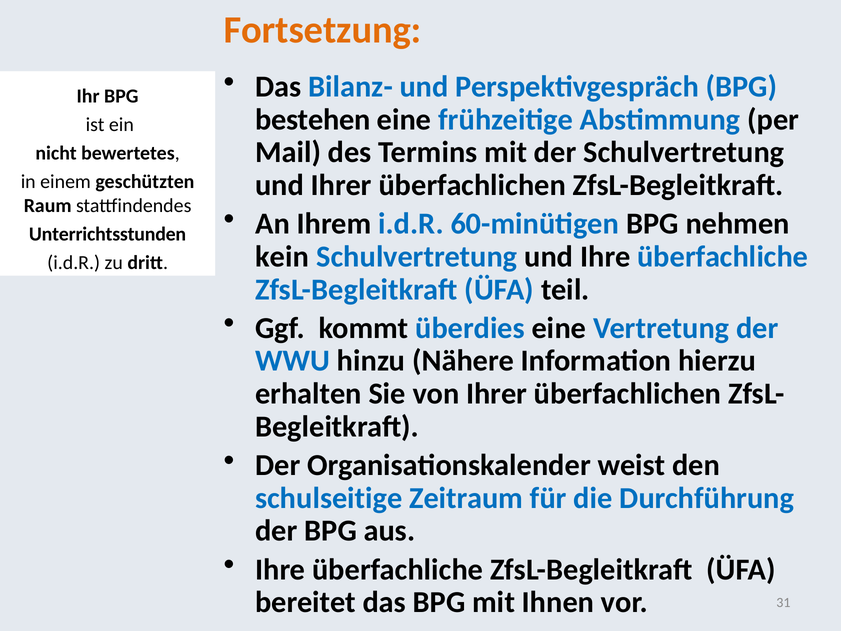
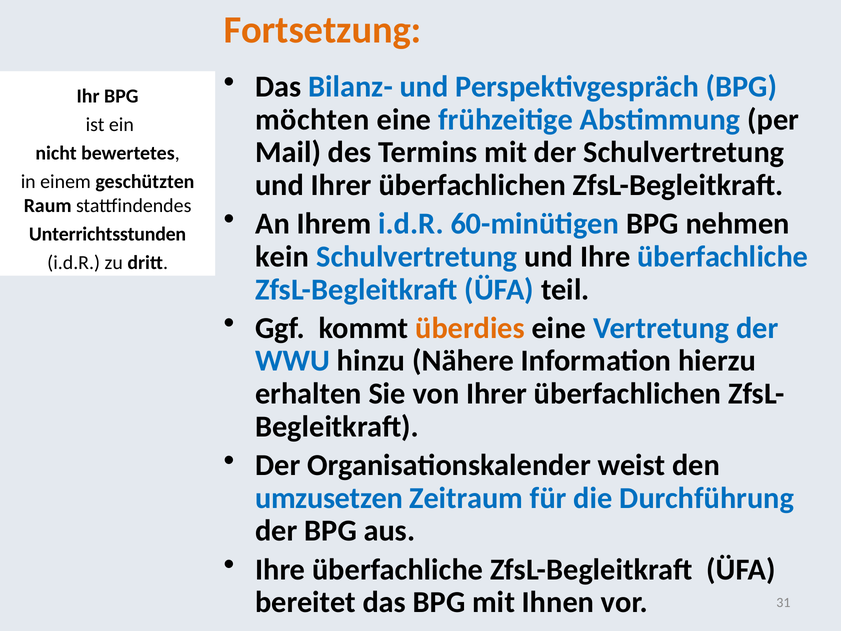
bestehen: bestehen -> möchten
überdies colour: blue -> orange
schulseitige: schulseitige -> umzusetzen
